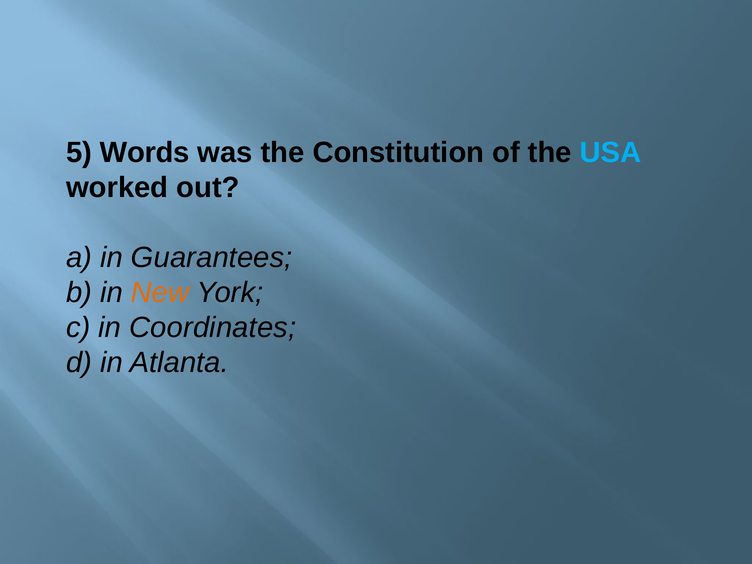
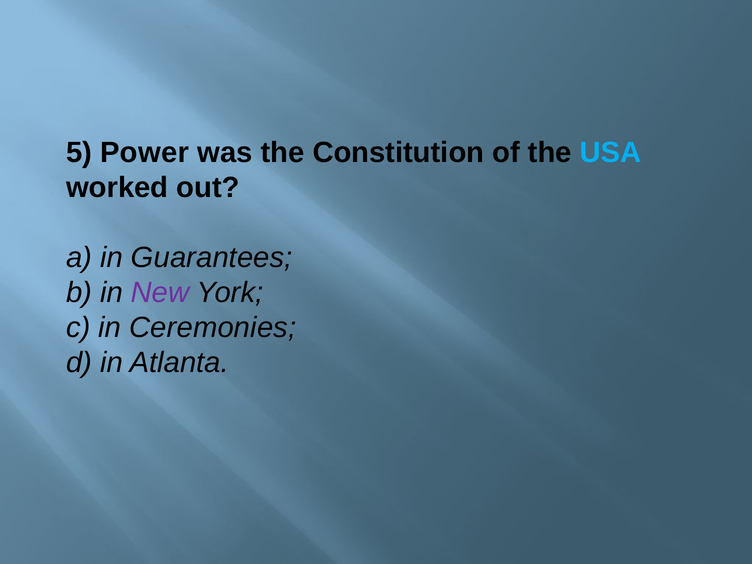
Words: Words -> Power
New colour: orange -> purple
Coordinates: Coordinates -> Ceremonies
